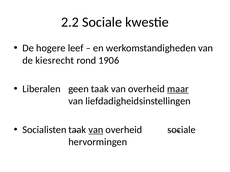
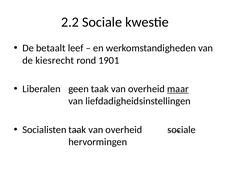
hogere: hogere -> betaalt
1906: 1906 -> 1901
van at (96, 130) underline: present -> none
